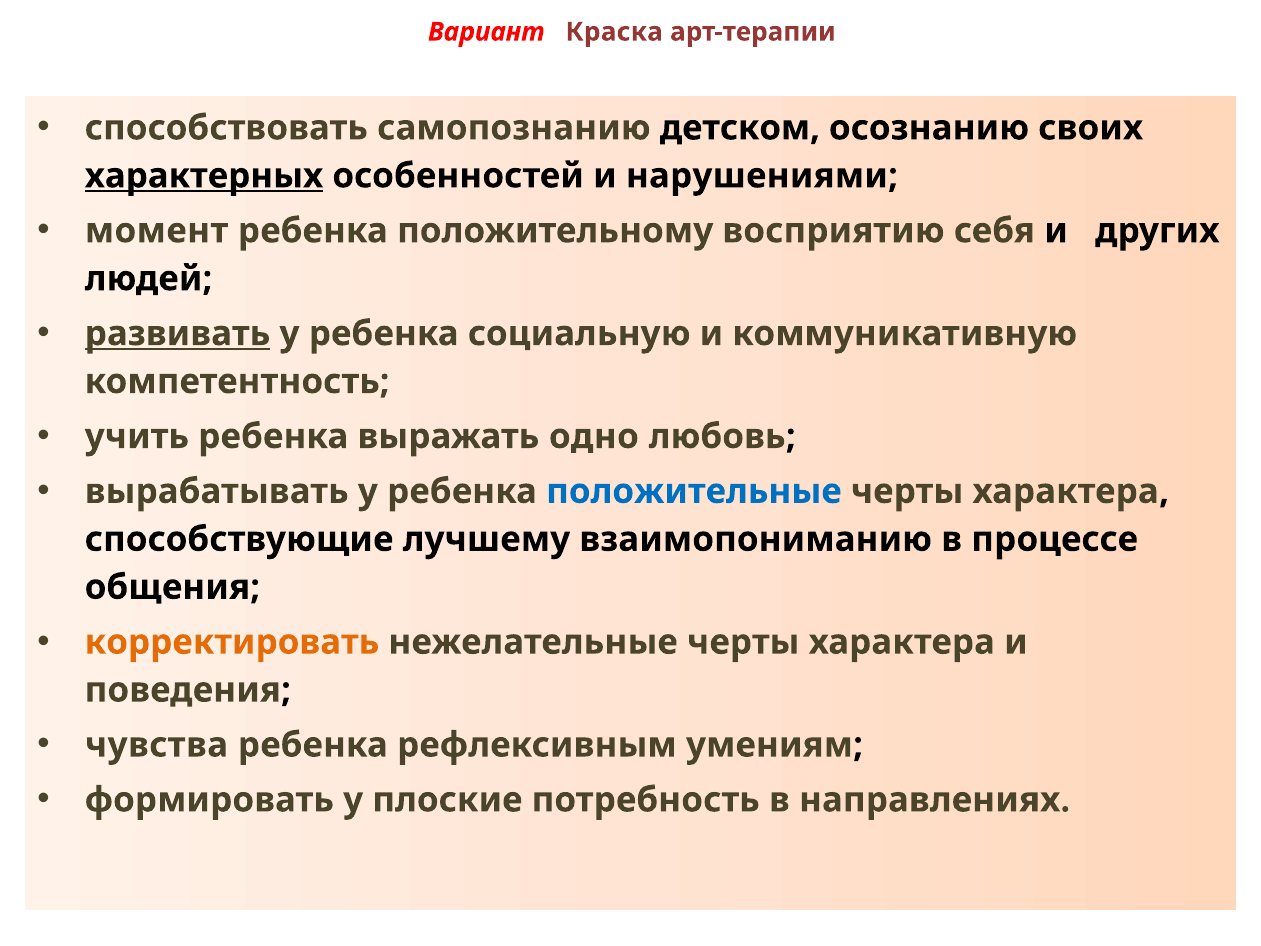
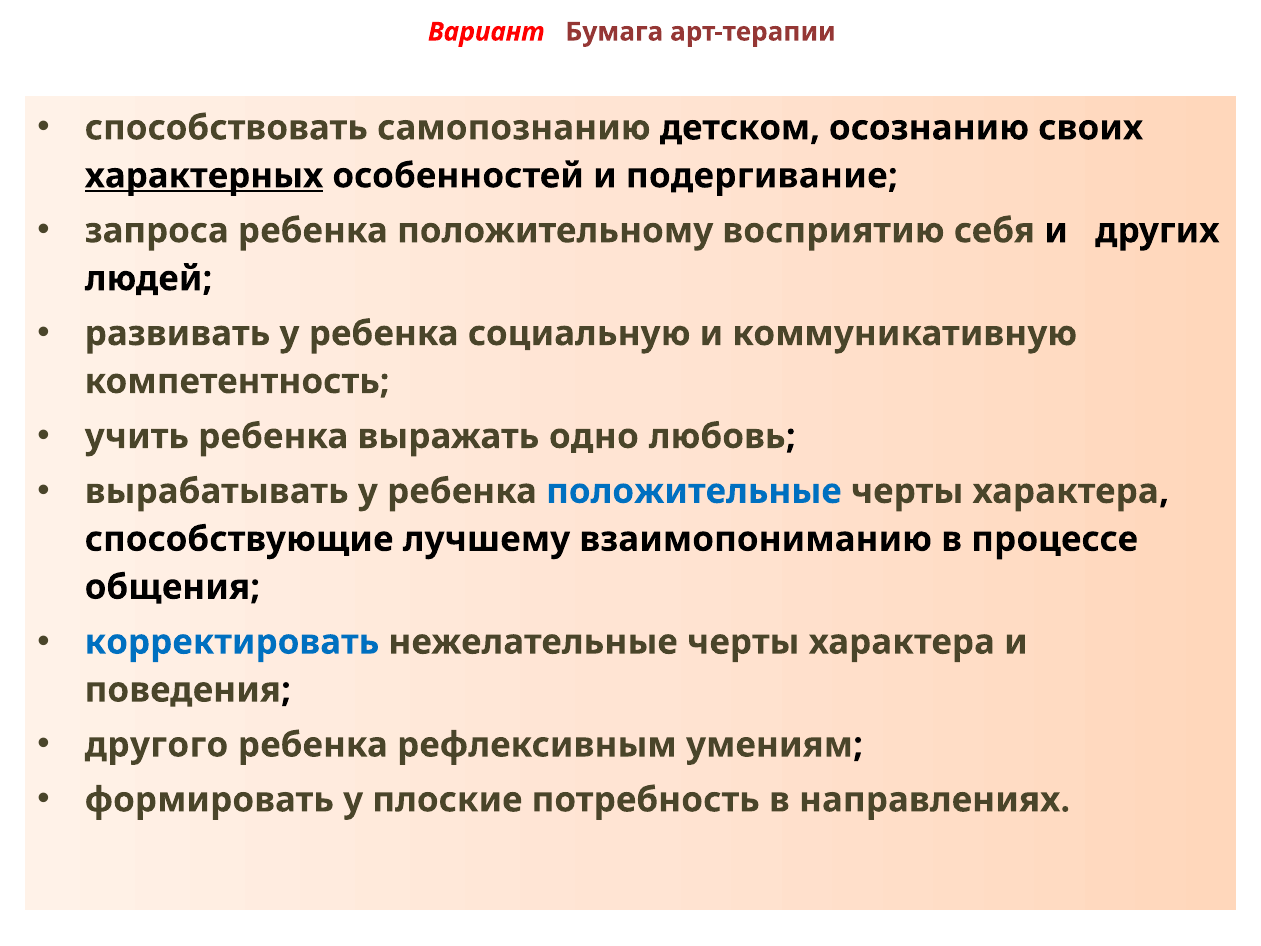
Краска: Краска -> Бумага
нарушениями: нарушениями -> подергивание
момент: момент -> запроса
развивать underline: present -> none
корректировать colour: orange -> blue
чувства: чувства -> другого
